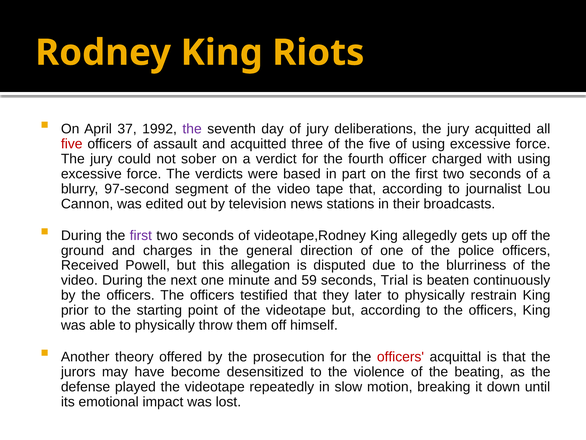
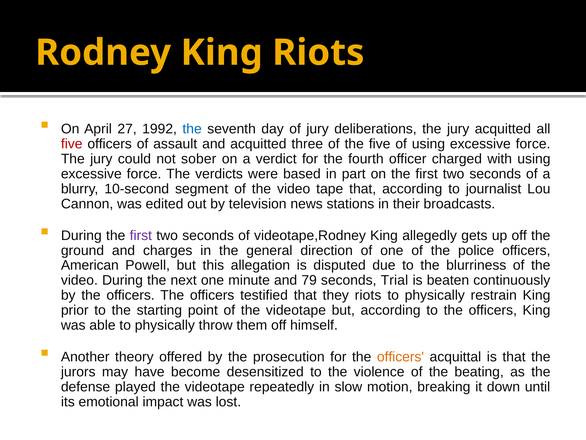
37: 37 -> 27
the at (192, 129) colour: purple -> blue
97-second: 97-second -> 10-second
Received: Received -> American
59: 59 -> 79
they later: later -> riots
officers at (400, 356) colour: red -> orange
